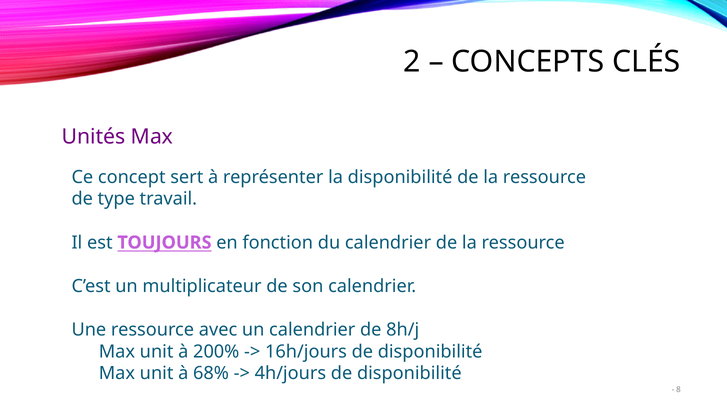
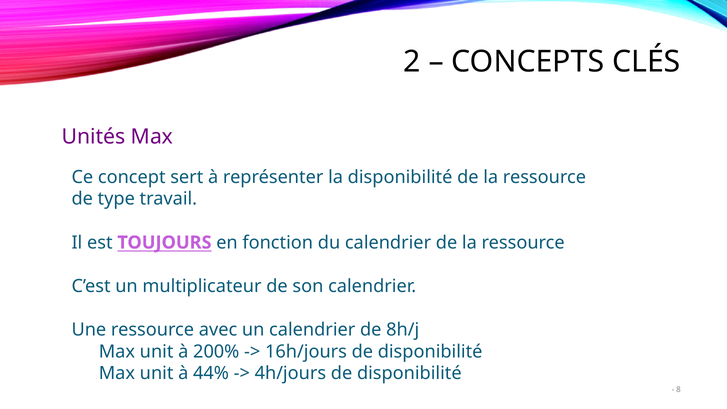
68%: 68% -> 44%
